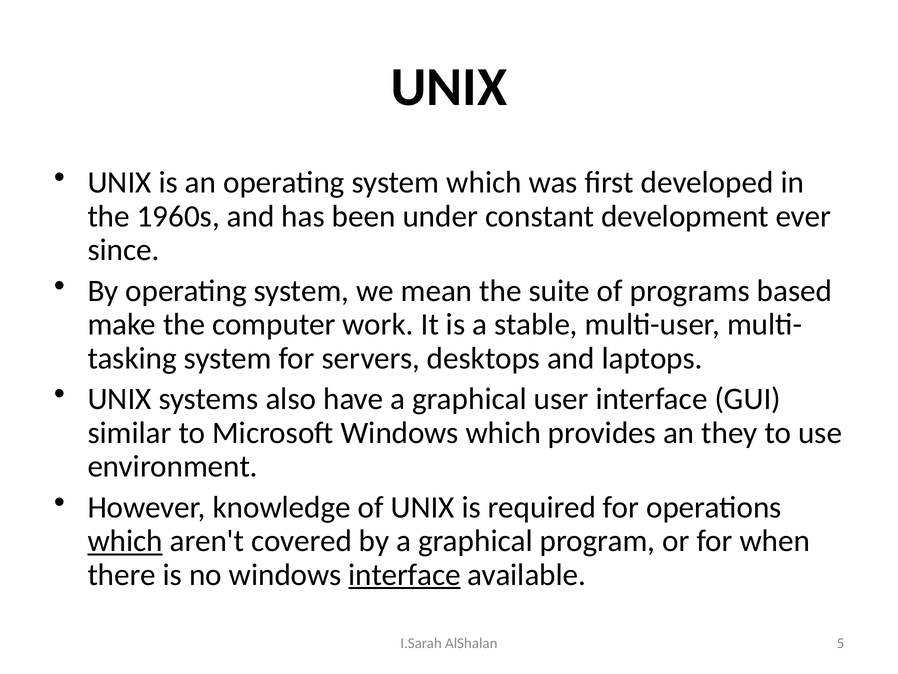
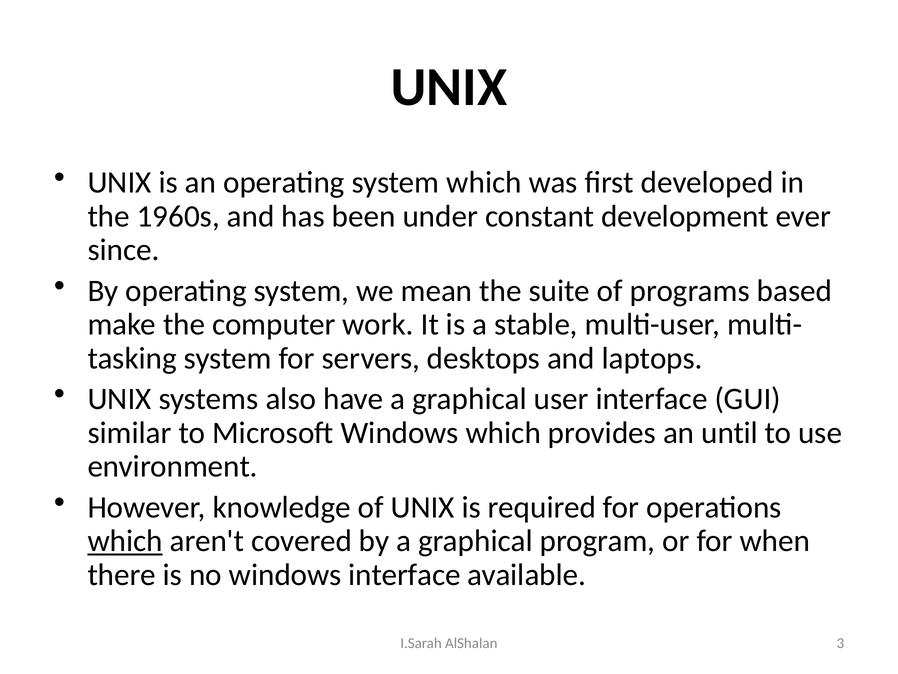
they: they -> until
interface at (404, 574) underline: present -> none
5: 5 -> 3
